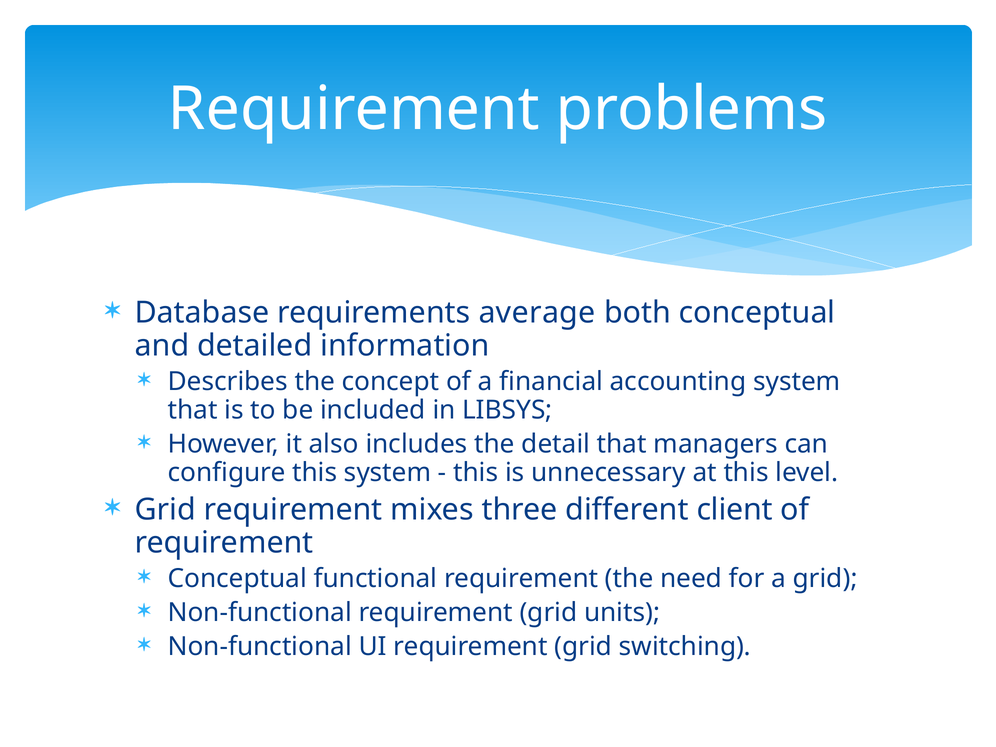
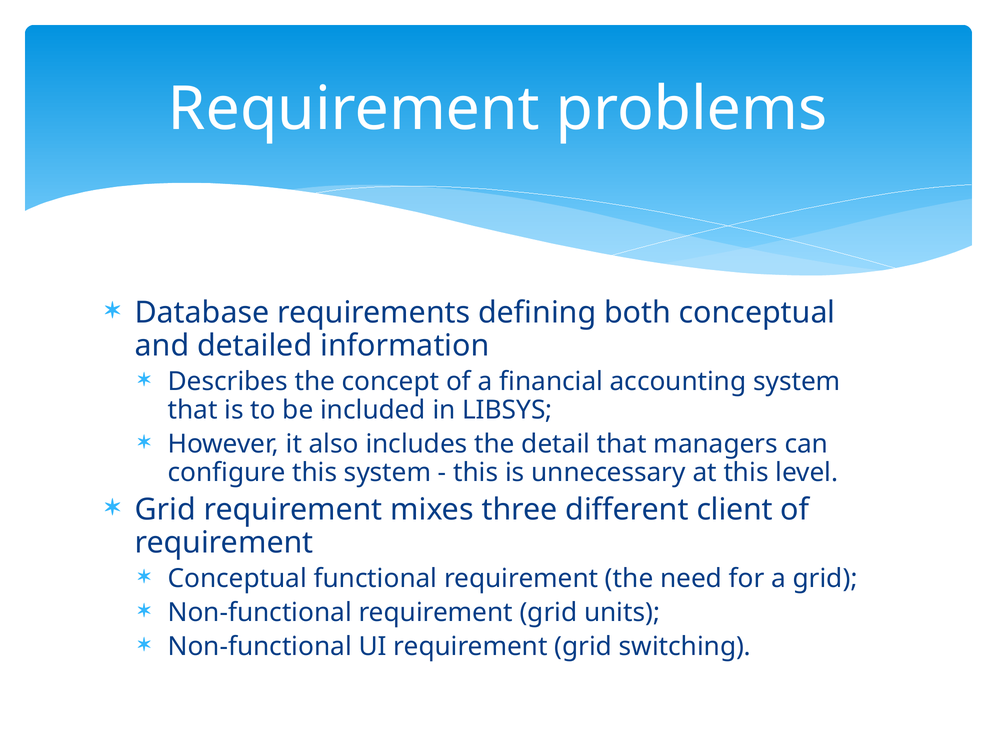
average: average -> defining
